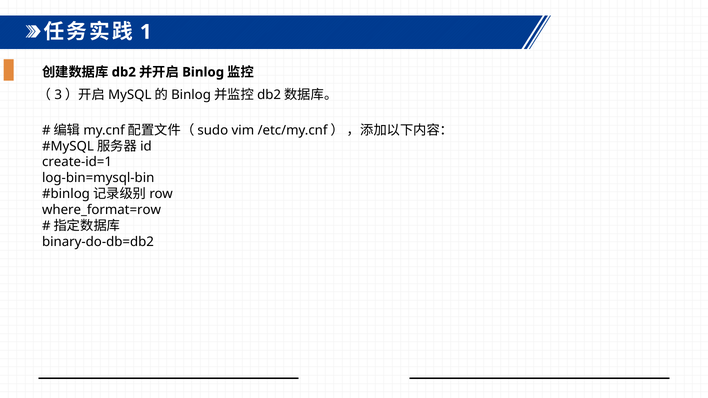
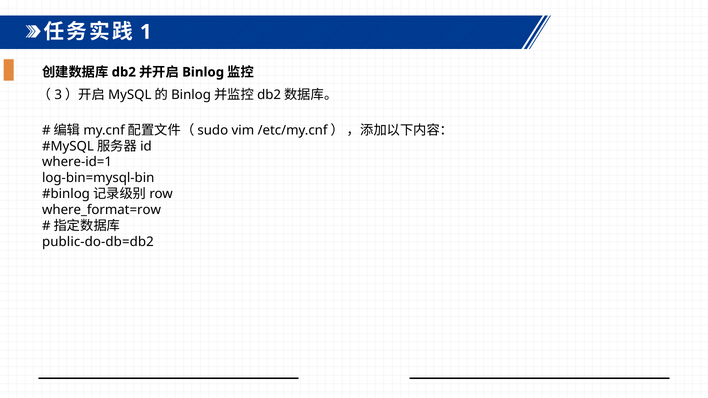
create-id=1: create-id=1 -> where-id=1
binary-do-db=db2: binary-do-db=db2 -> public-do-db=db2
